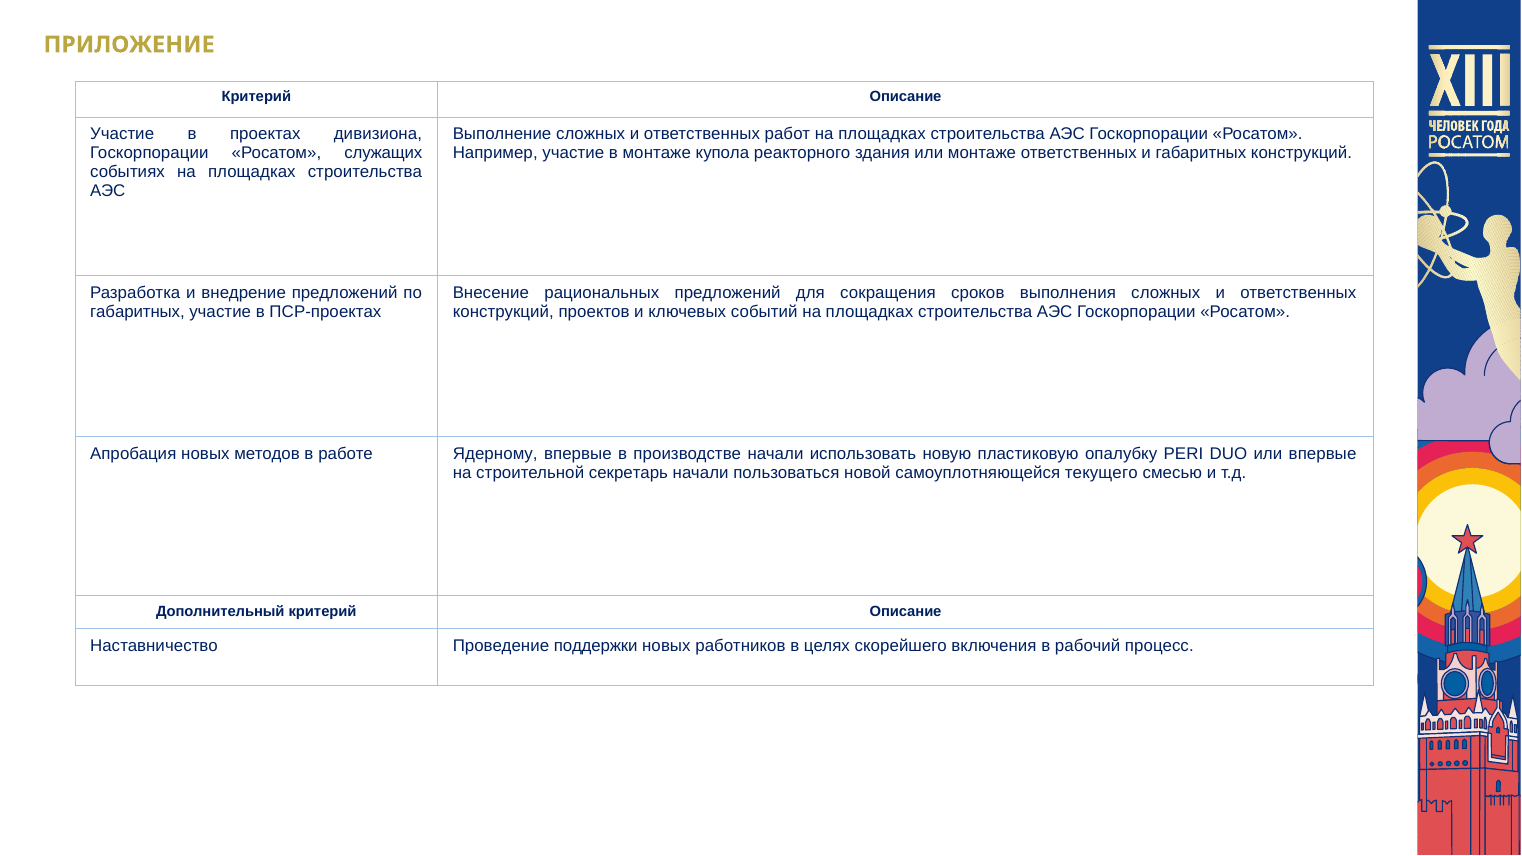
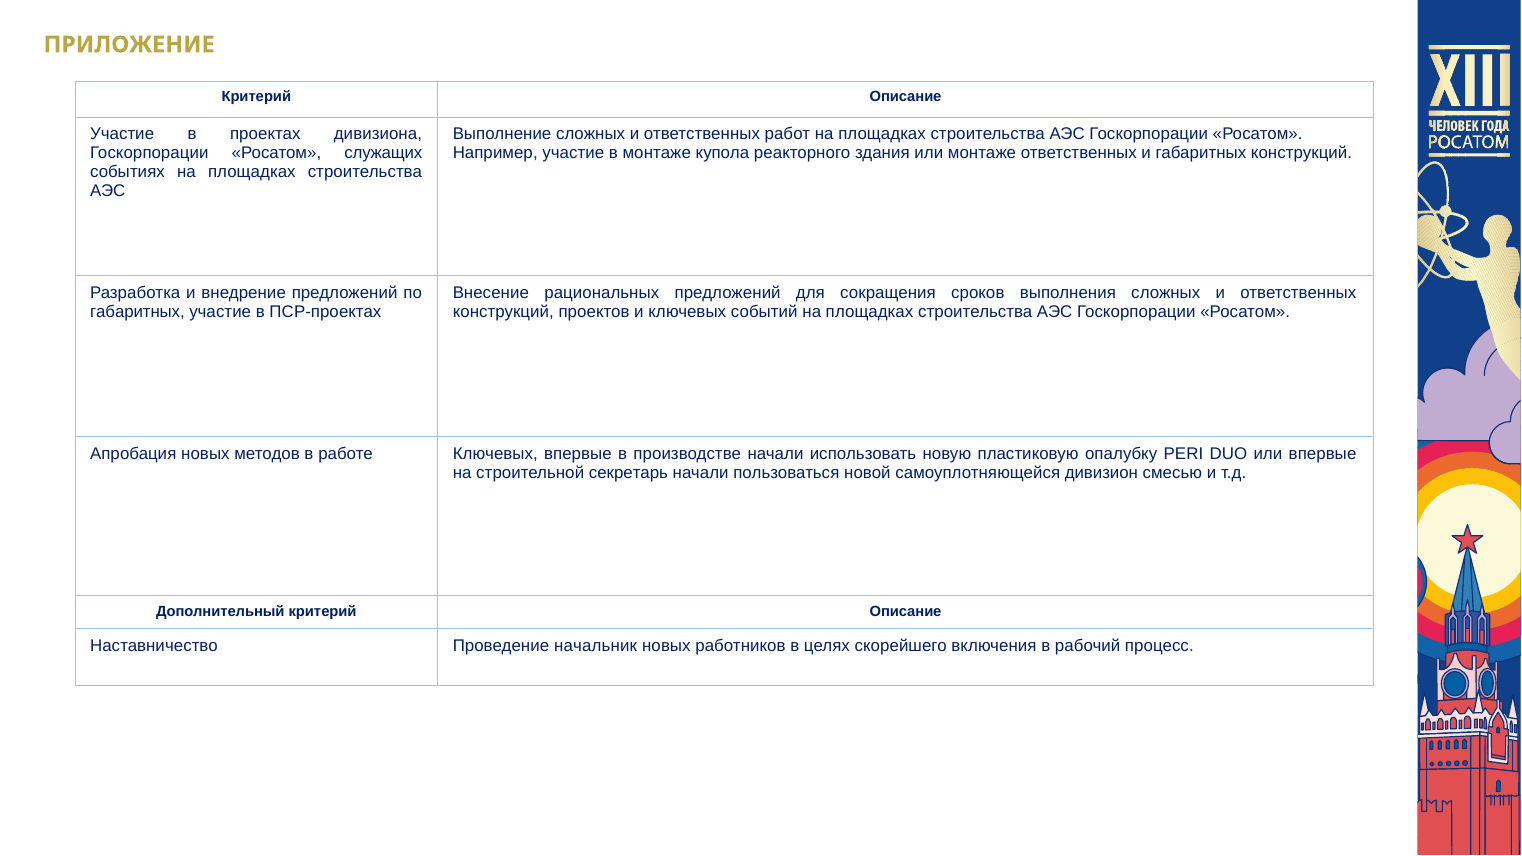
работе Ядерному: Ядерному -> Ключевых
текущего: текущего -> дивизион
поддержки: поддержки -> начальник
